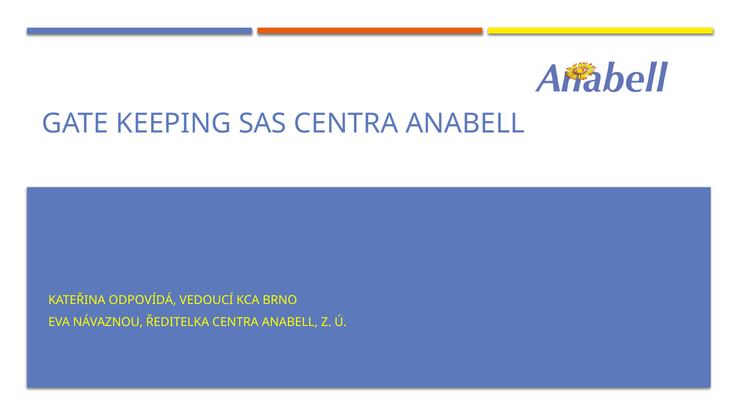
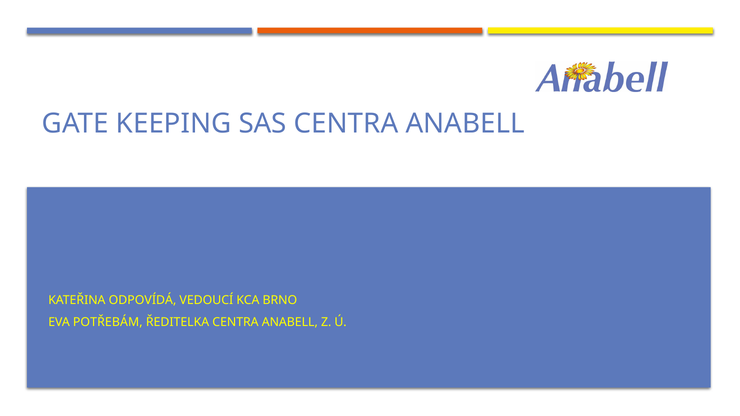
NÁVAZNOU: NÁVAZNOU -> POTŘEBÁM
